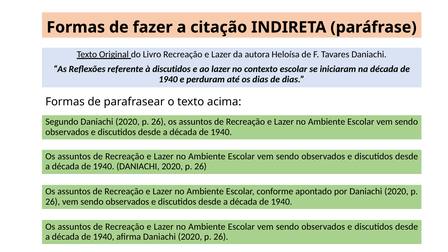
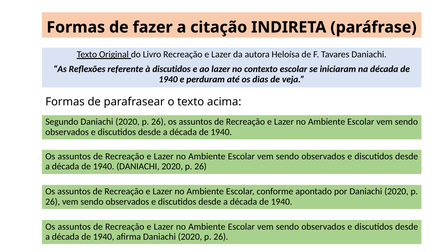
de dias: dias -> veja
